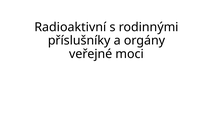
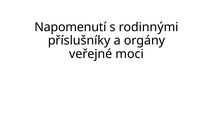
Radioaktivní: Radioaktivní -> Napomenutí
